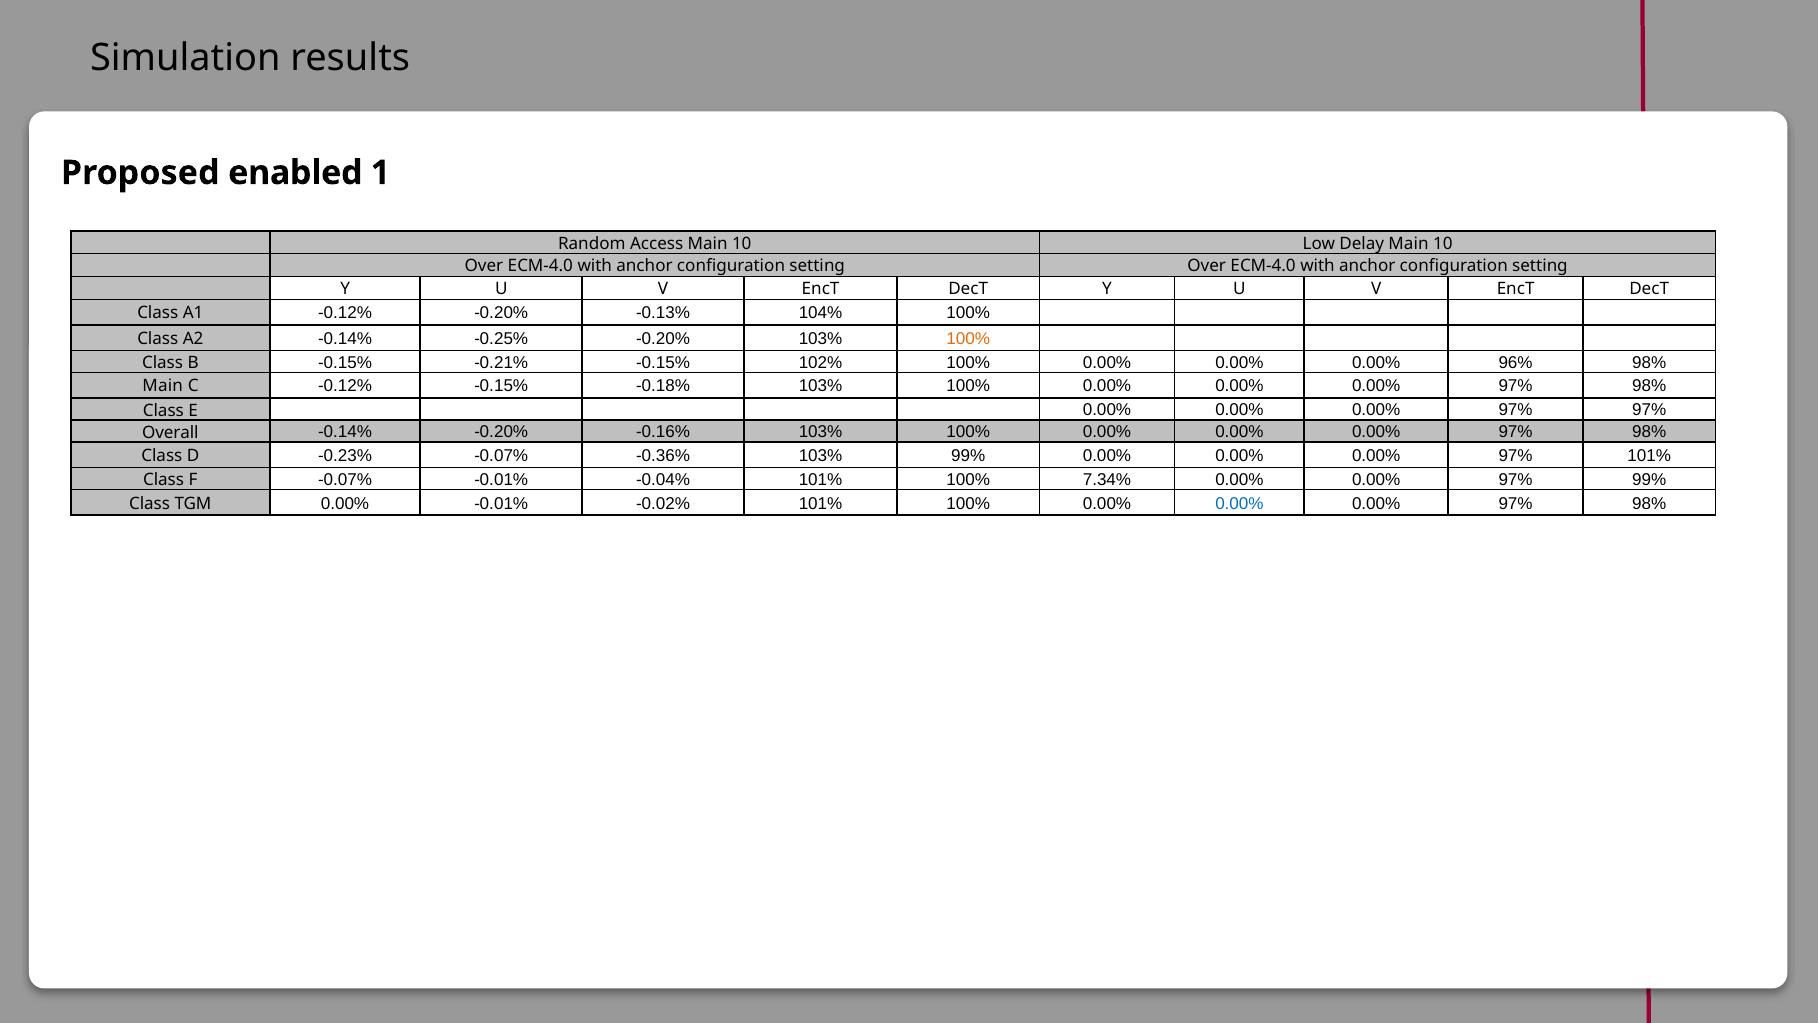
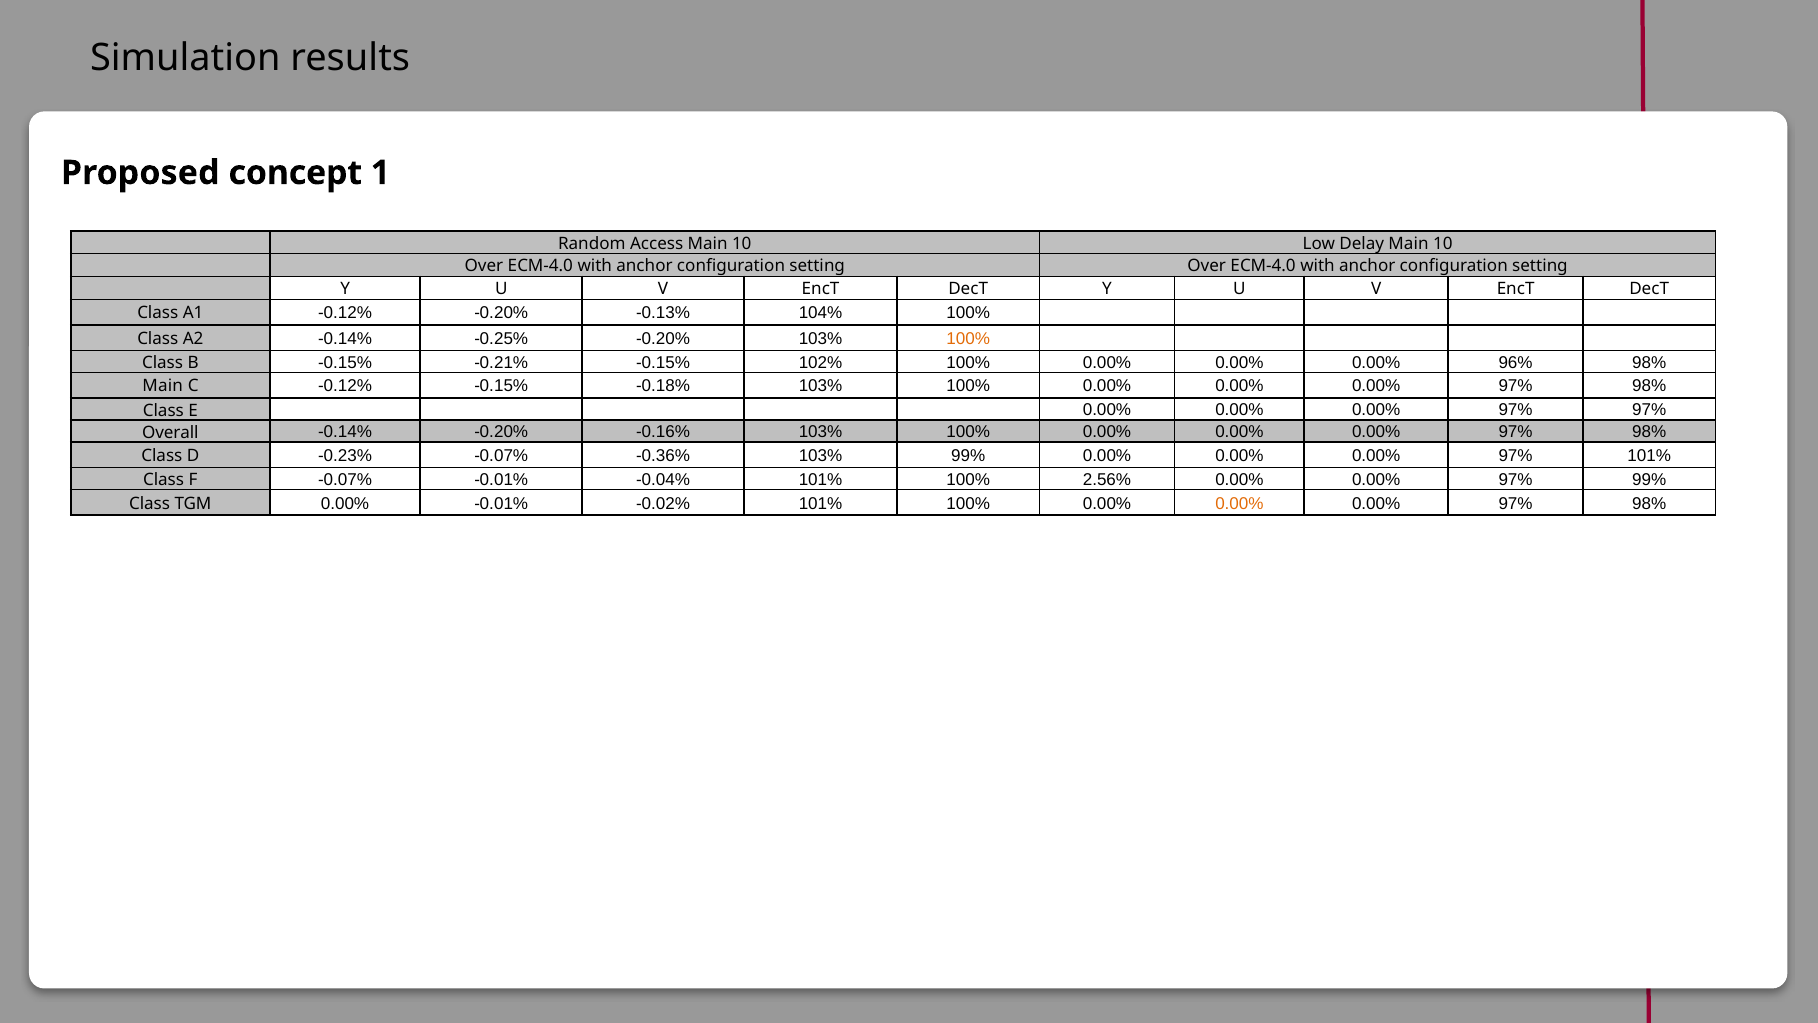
enabled: enabled -> concept
7.34%: 7.34% -> 2.56%
0.00% at (1239, 503) colour: blue -> orange
